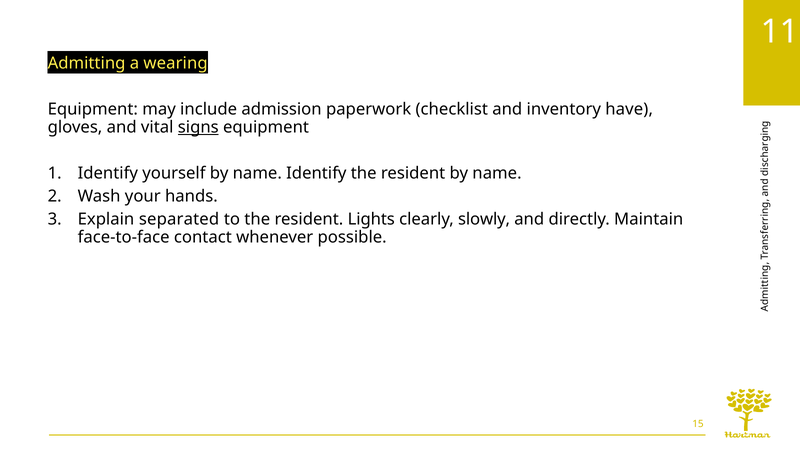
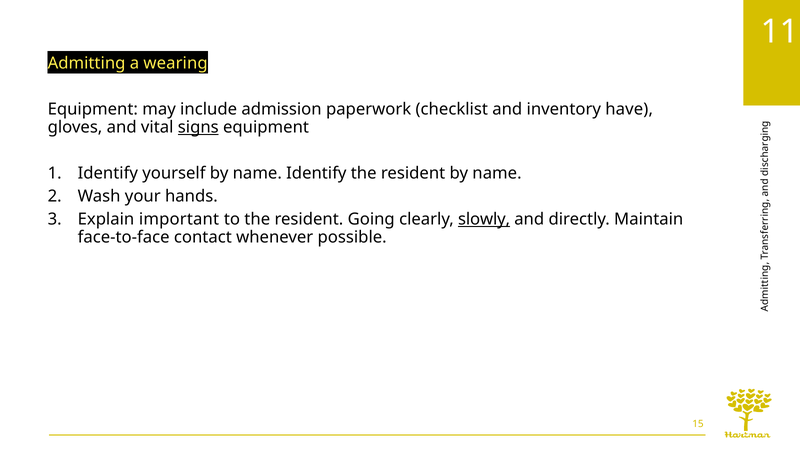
separated: separated -> important
Lights: Lights -> Going
slowly underline: none -> present
